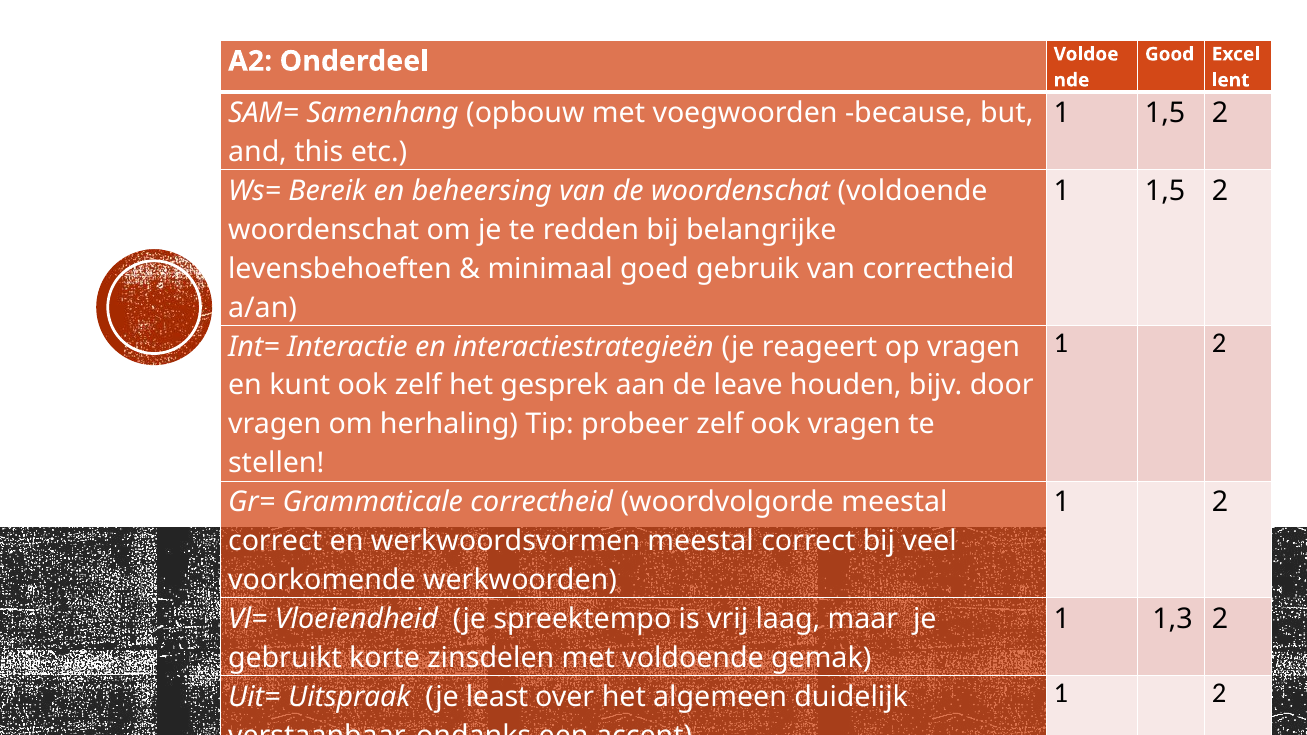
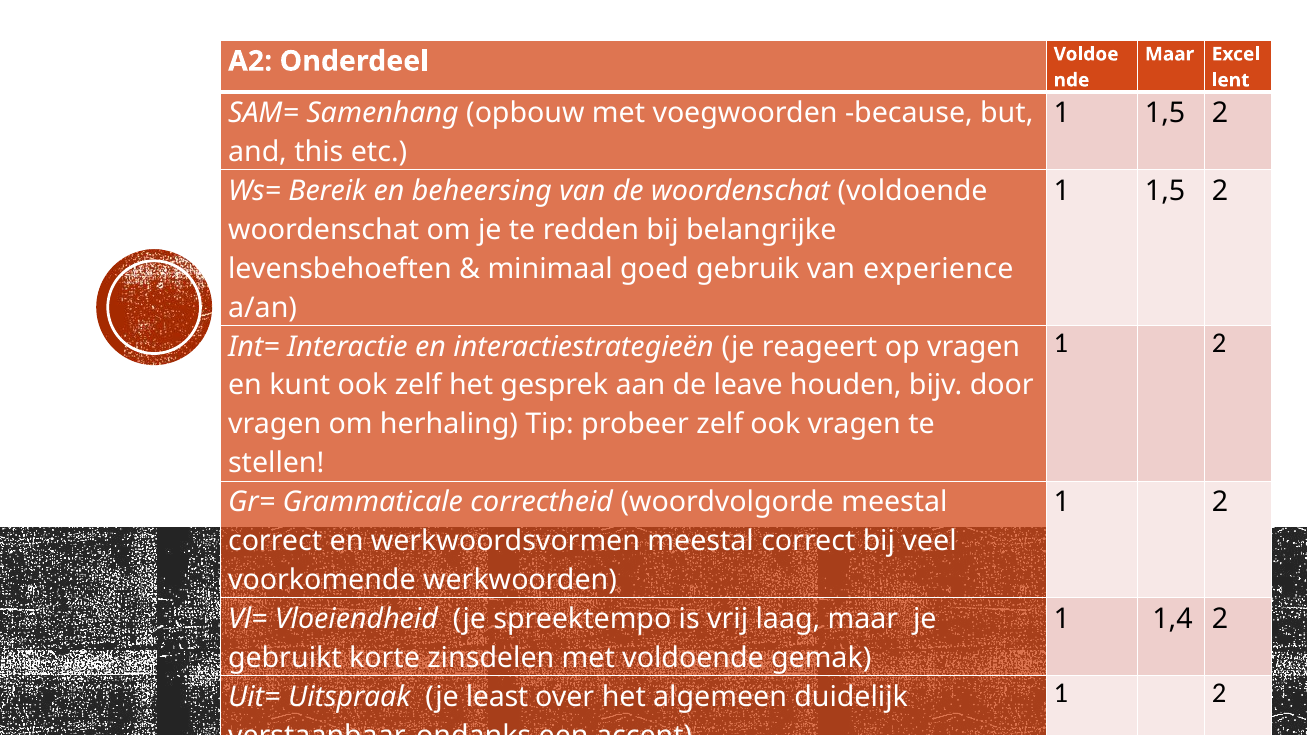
Good at (1170, 54): Good -> Maar
van correctheid: correctheid -> experience
1,3: 1,3 -> 1,4
